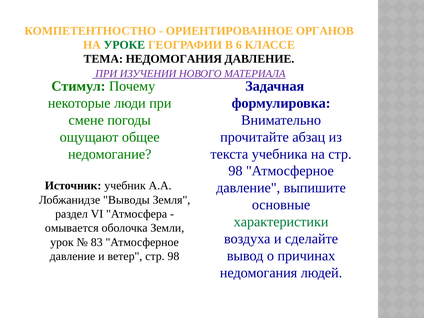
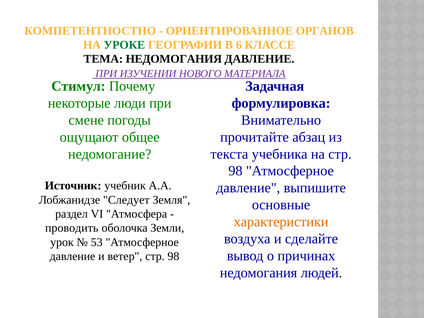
Выводы: Выводы -> Следует
характеристики colour: green -> orange
омывается: омывается -> проводить
83: 83 -> 53
